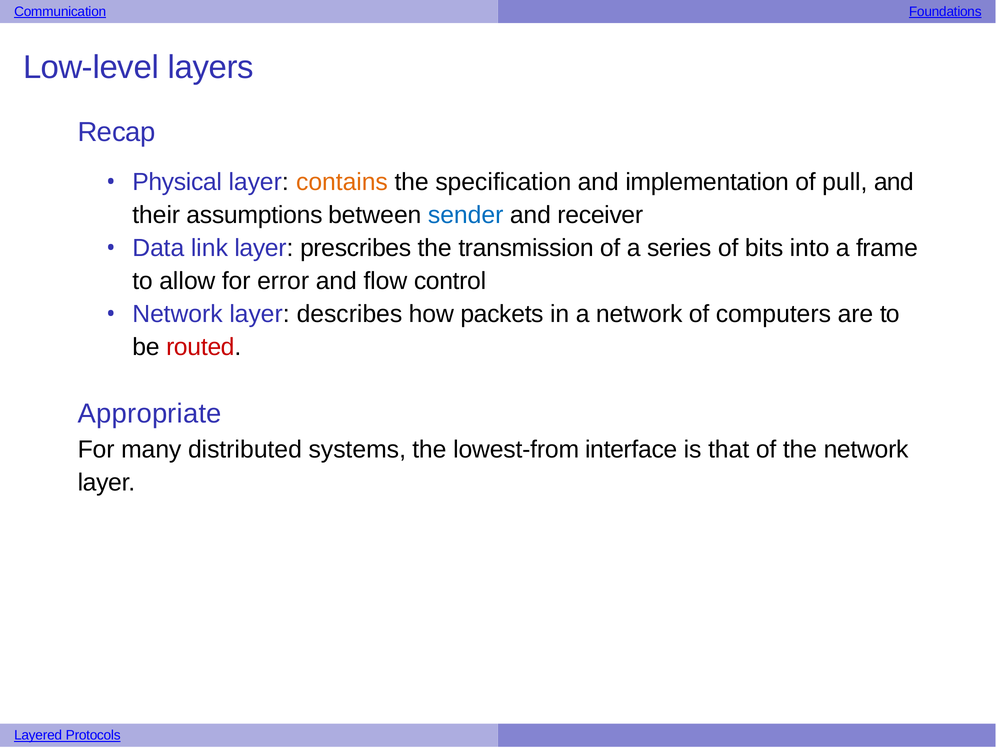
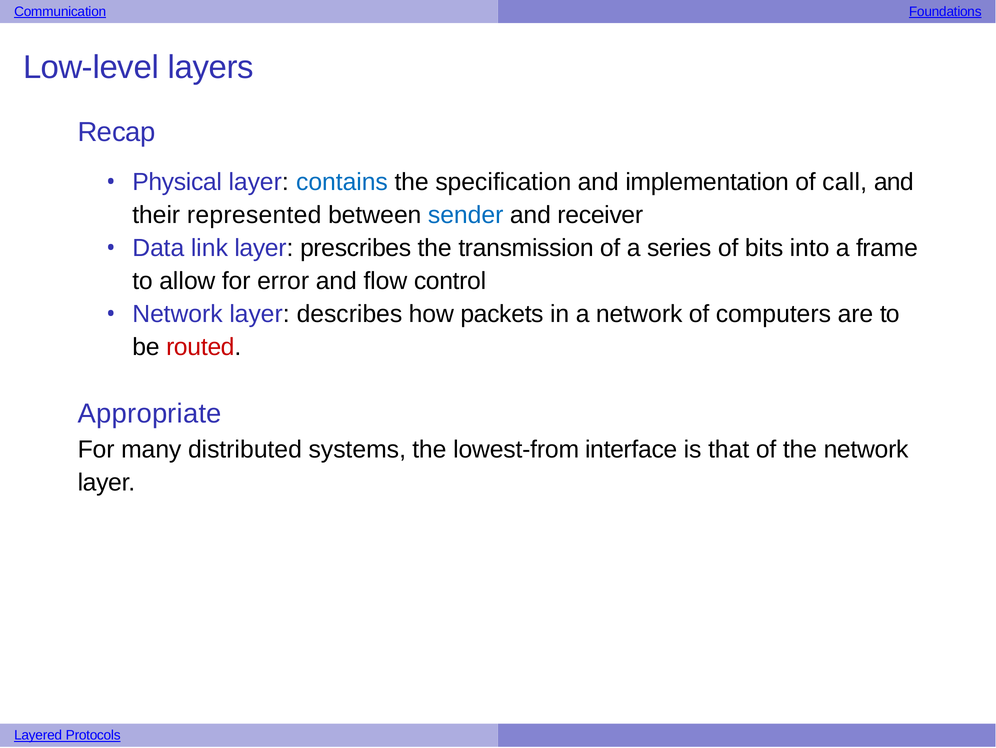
contains colour: orange -> blue
pull: pull -> call
assumptions: assumptions -> represented
